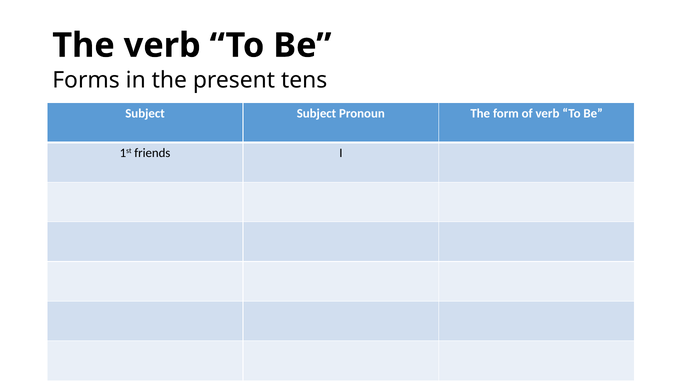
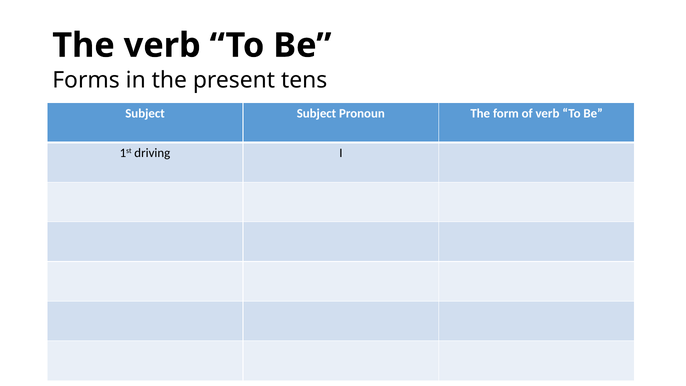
friends: friends -> driving
